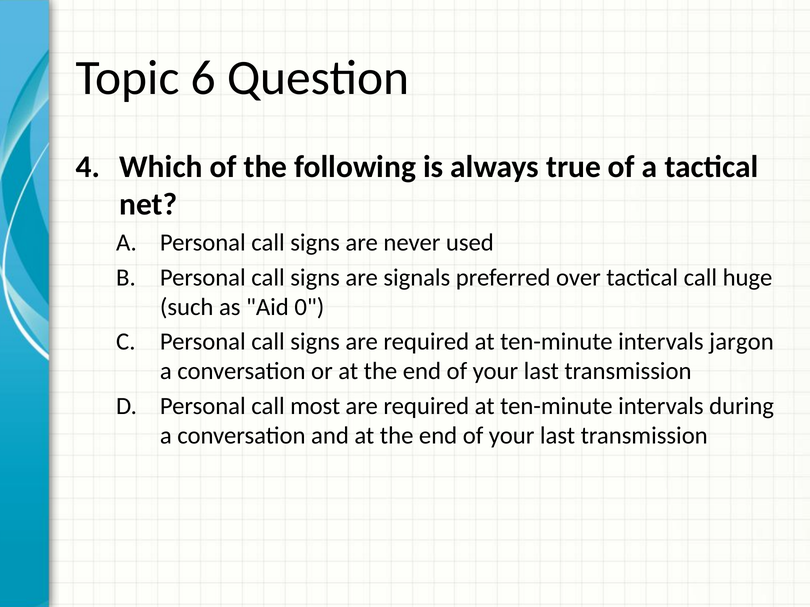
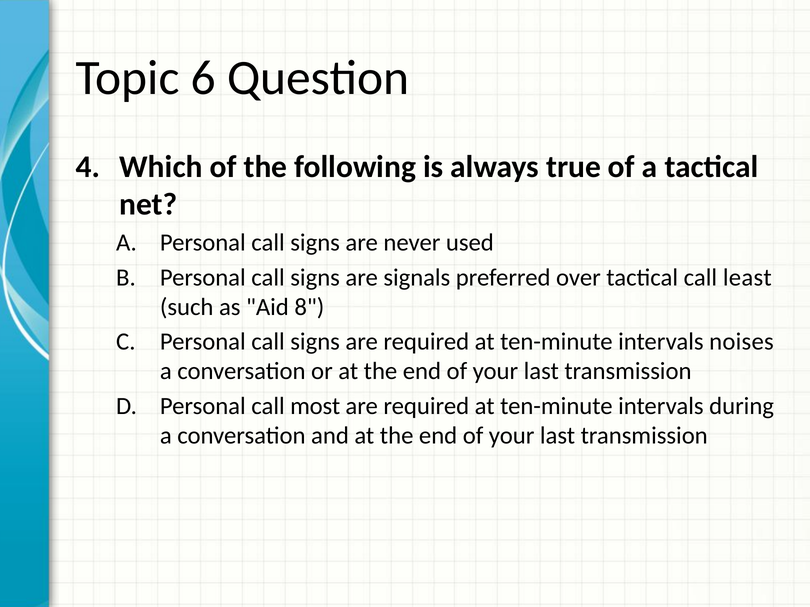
huge: huge -> least
0: 0 -> 8
jargon: jargon -> noises
